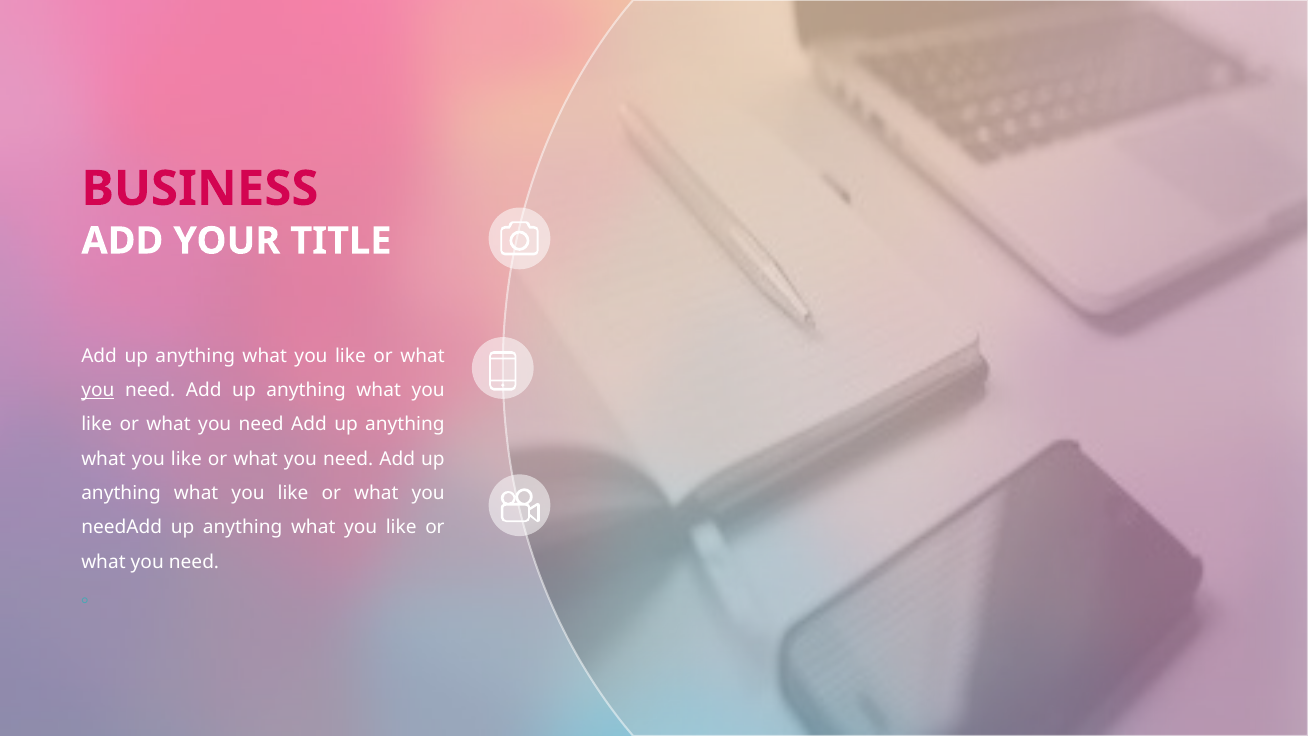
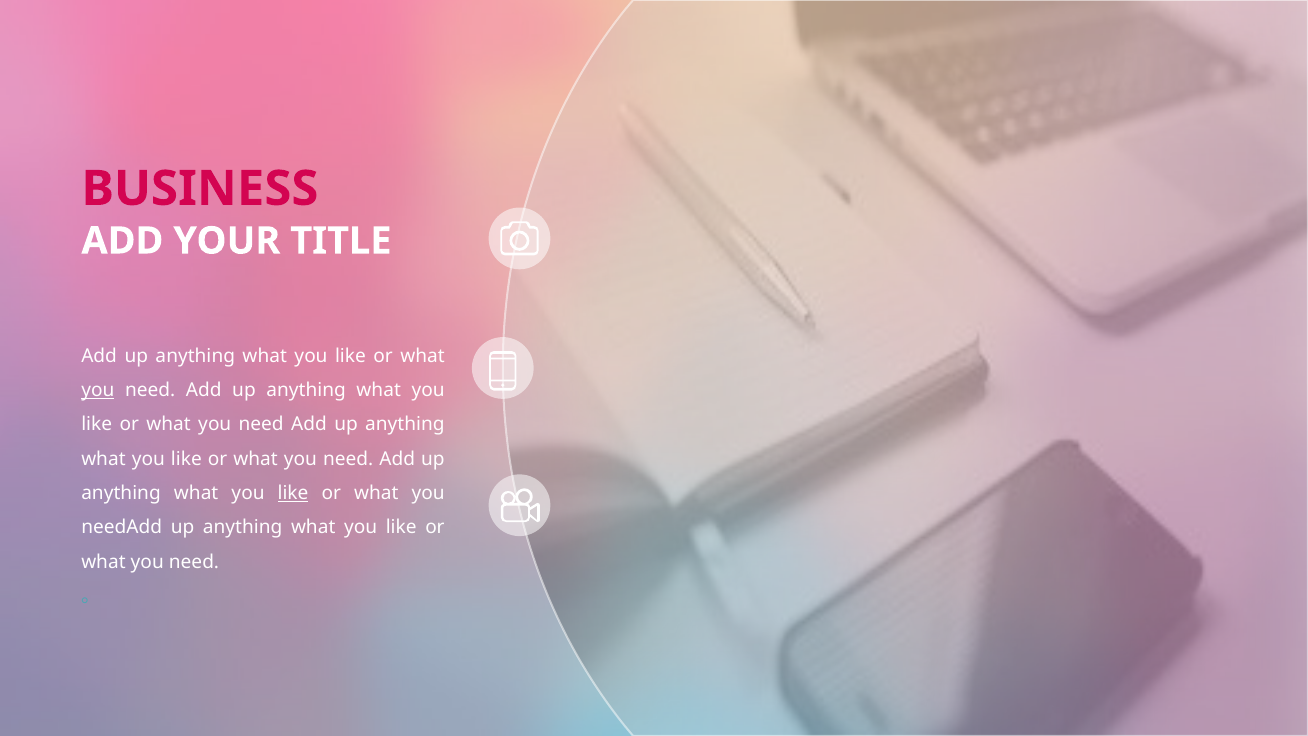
like at (293, 493) underline: none -> present
